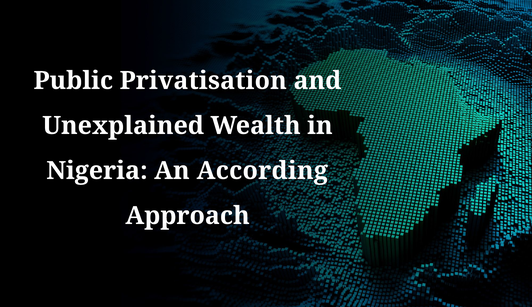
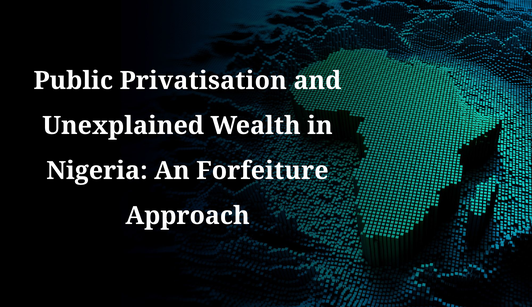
According: According -> Forfeiture
